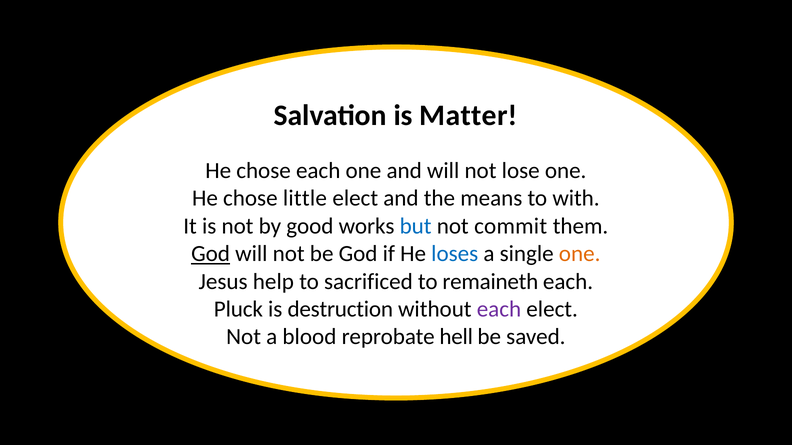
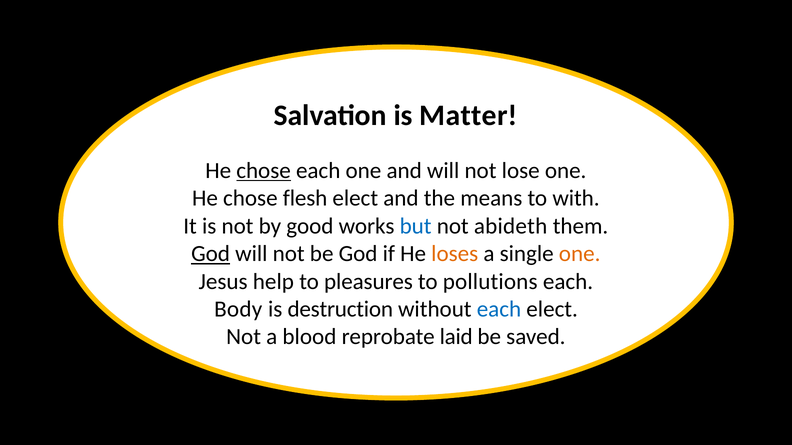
chose at (264, 171) underline: none -> present
little: little -> flesh
commit: commit -> abideth
loses colour: blue -> orange
sacrificed: sacrificed -> pleasures
remaineth: remaineth -> pollutions
Pluck: Pluck -> Body
each at (499, 309) colour: purple -> blue
hell: hell -> laid
